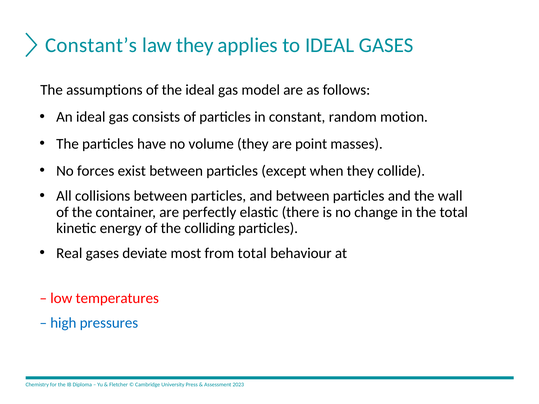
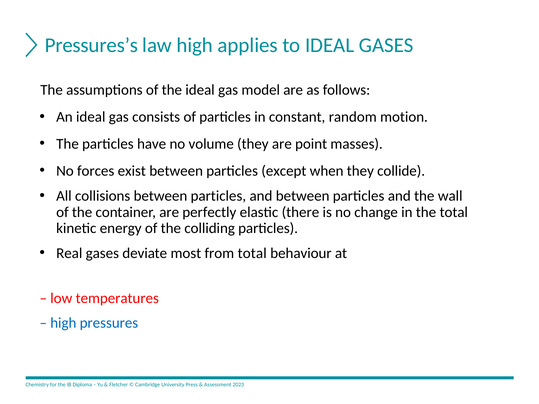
Constant’s: Constant’s -> Pressures’s
law they: they -> high
